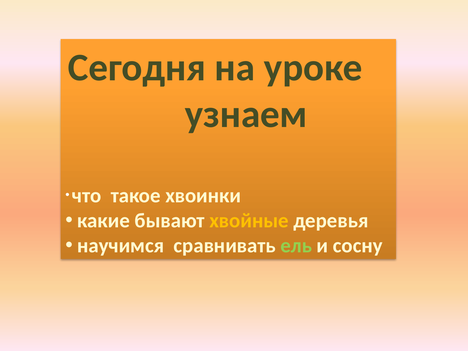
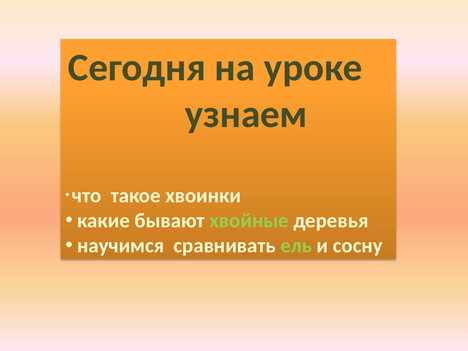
хвойные colour: yellow -> light green
